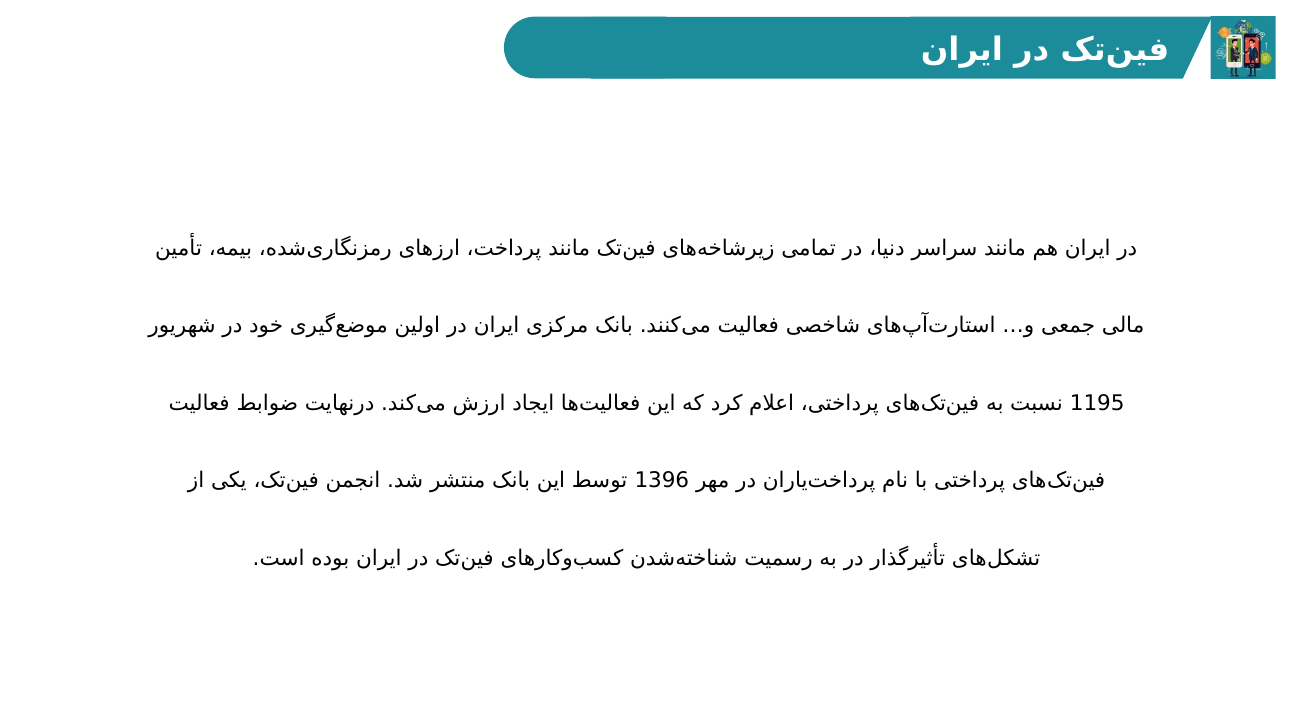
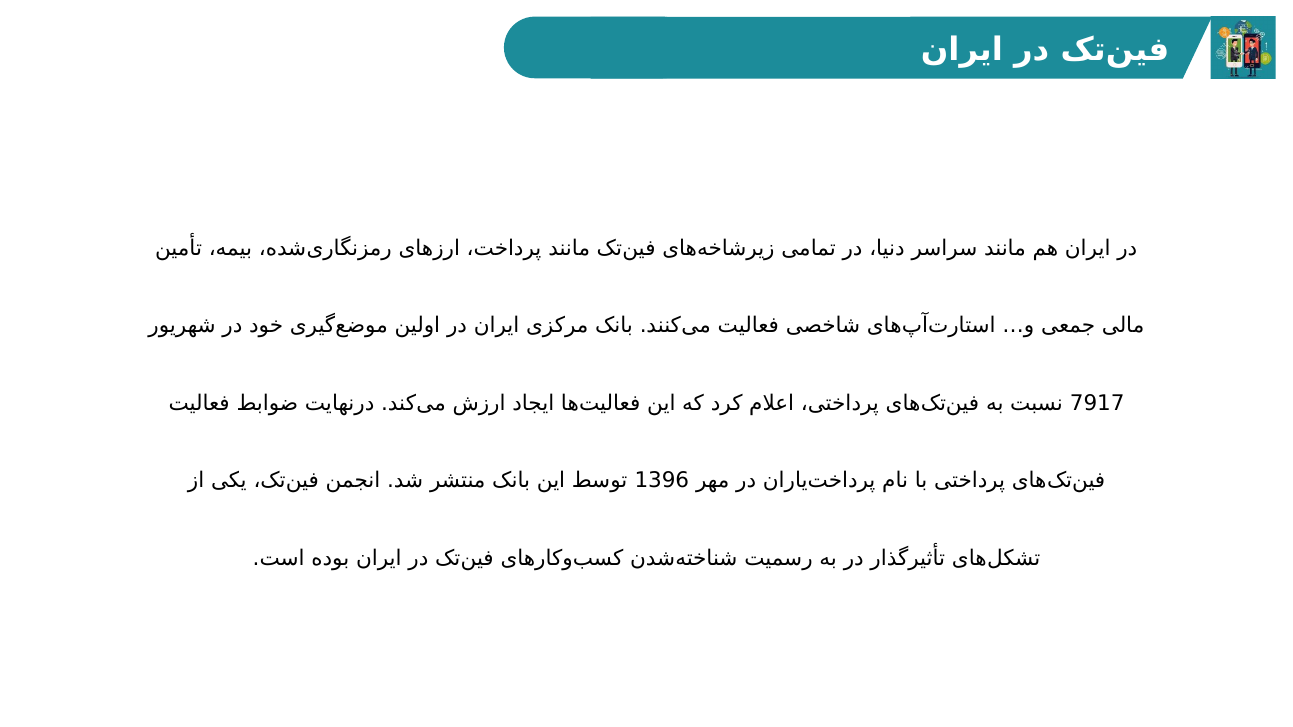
1195: 1195 -> 7917
